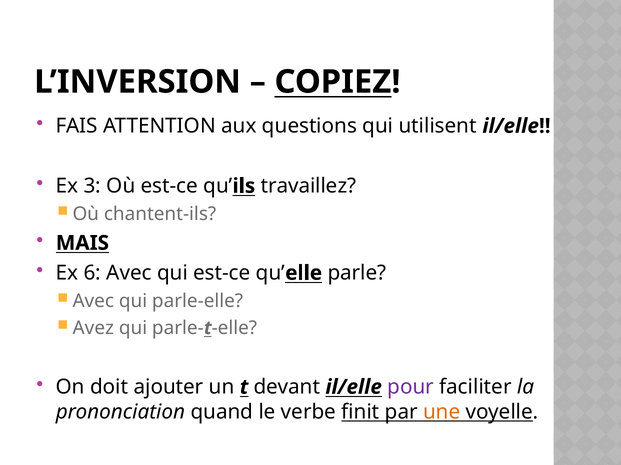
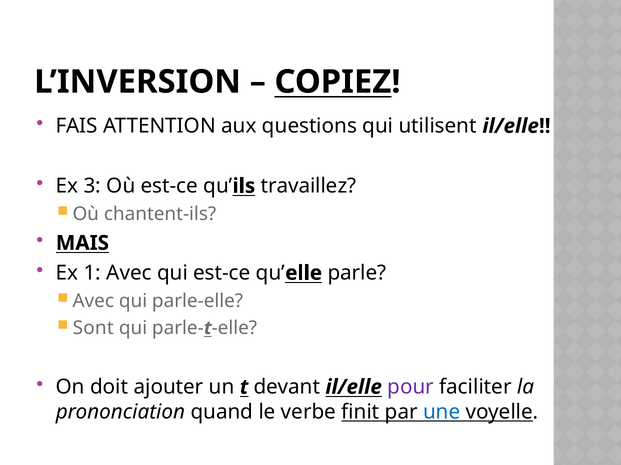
6: 6 -> 1
Avez: Avez -> Sont
une colour: orange -> blue
